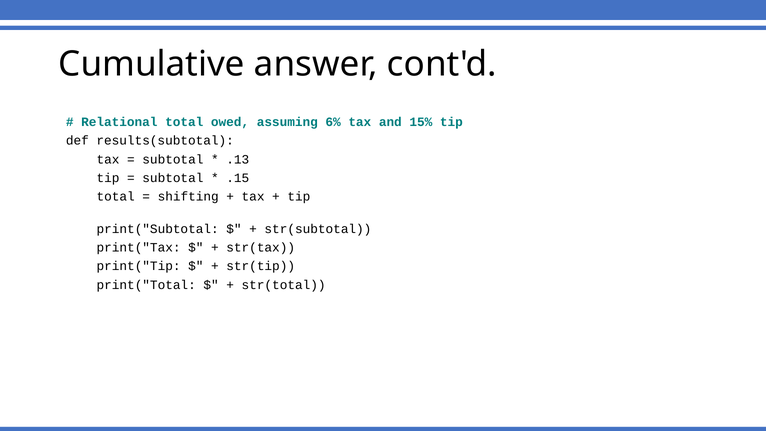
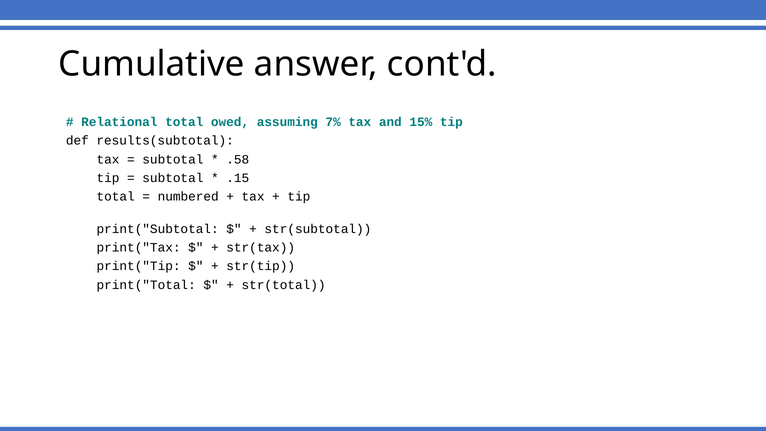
6%: 6% -> 7%
.13: .13 -> .58
shifting: shifting -> numbered
